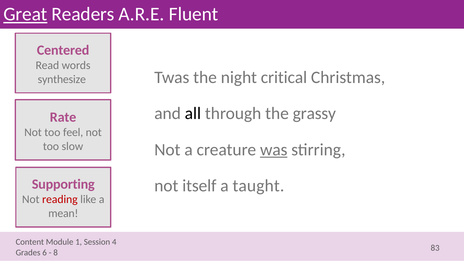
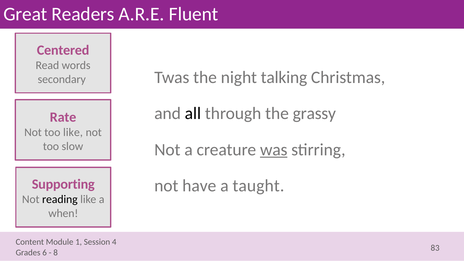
Great underline: present -> none
critical: critical -> talking
synthesize: synthesize -> secondary
too feel: feel -> like
itself: itself -> have
reading colour: red -> black
mean: mean -> when
